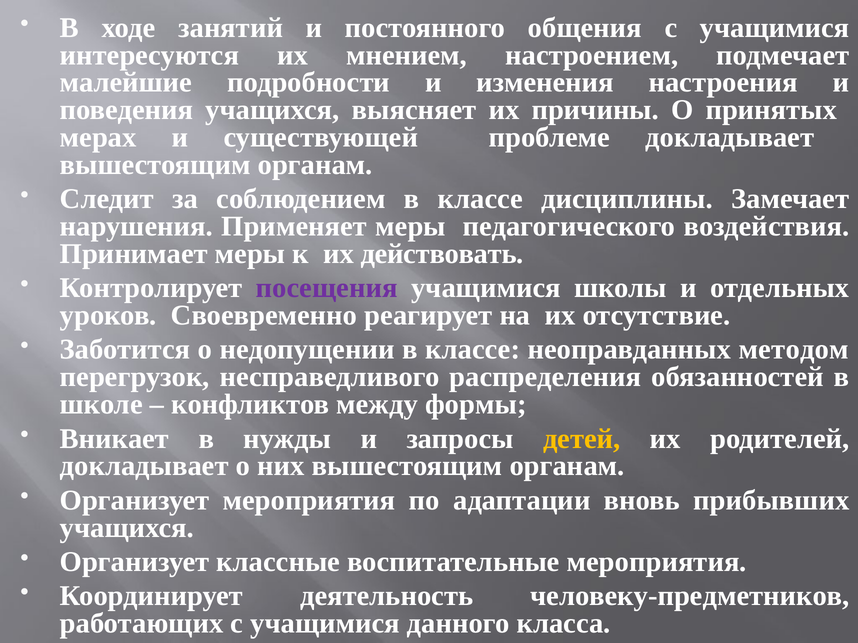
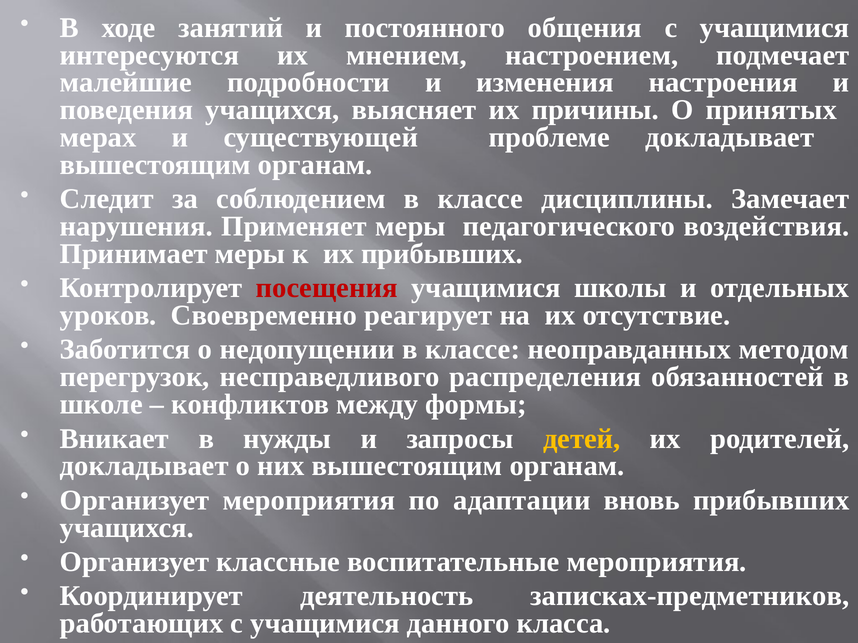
их действовать: действовать -> прибывших
посещения colour: purple -> red
человеку-предметников: человеку-предметников -> записках-предметников
